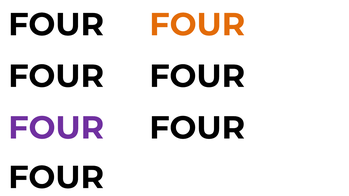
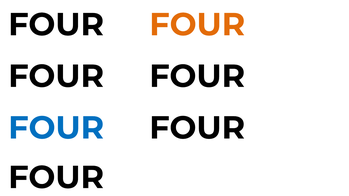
FOUR at (56, 128) colour: purple -> blue
